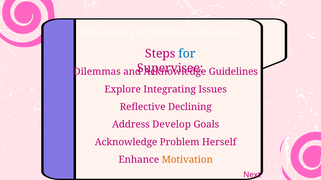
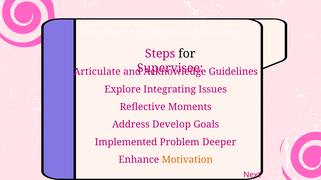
for colour: blue -> black
Dilemmas: Dilemmas -> Articulate
Declining: Declining -> Moments
Acknowledge at (126, 143): Acknowledge -> Implemented
Herself: Herself -> Deeper
